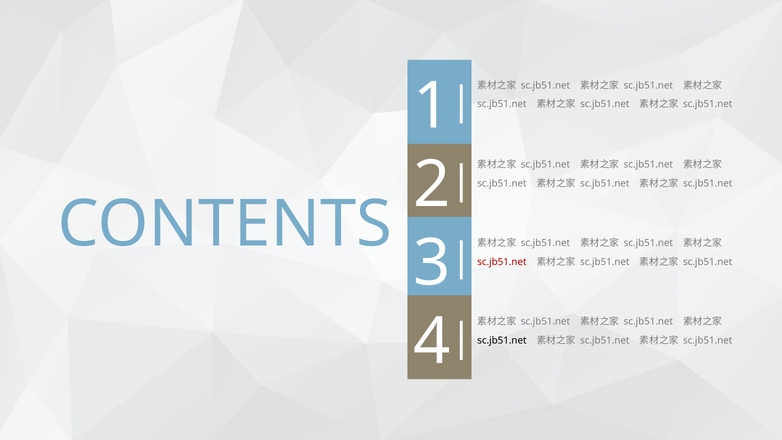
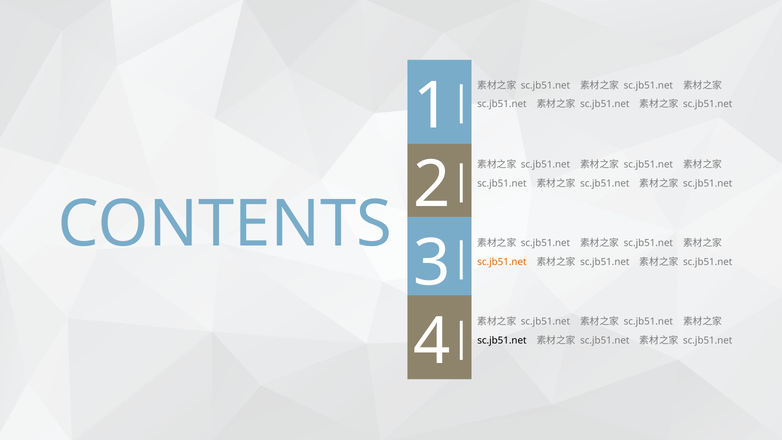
sc.jb51.net at (502, 262) colour: red -> orange
